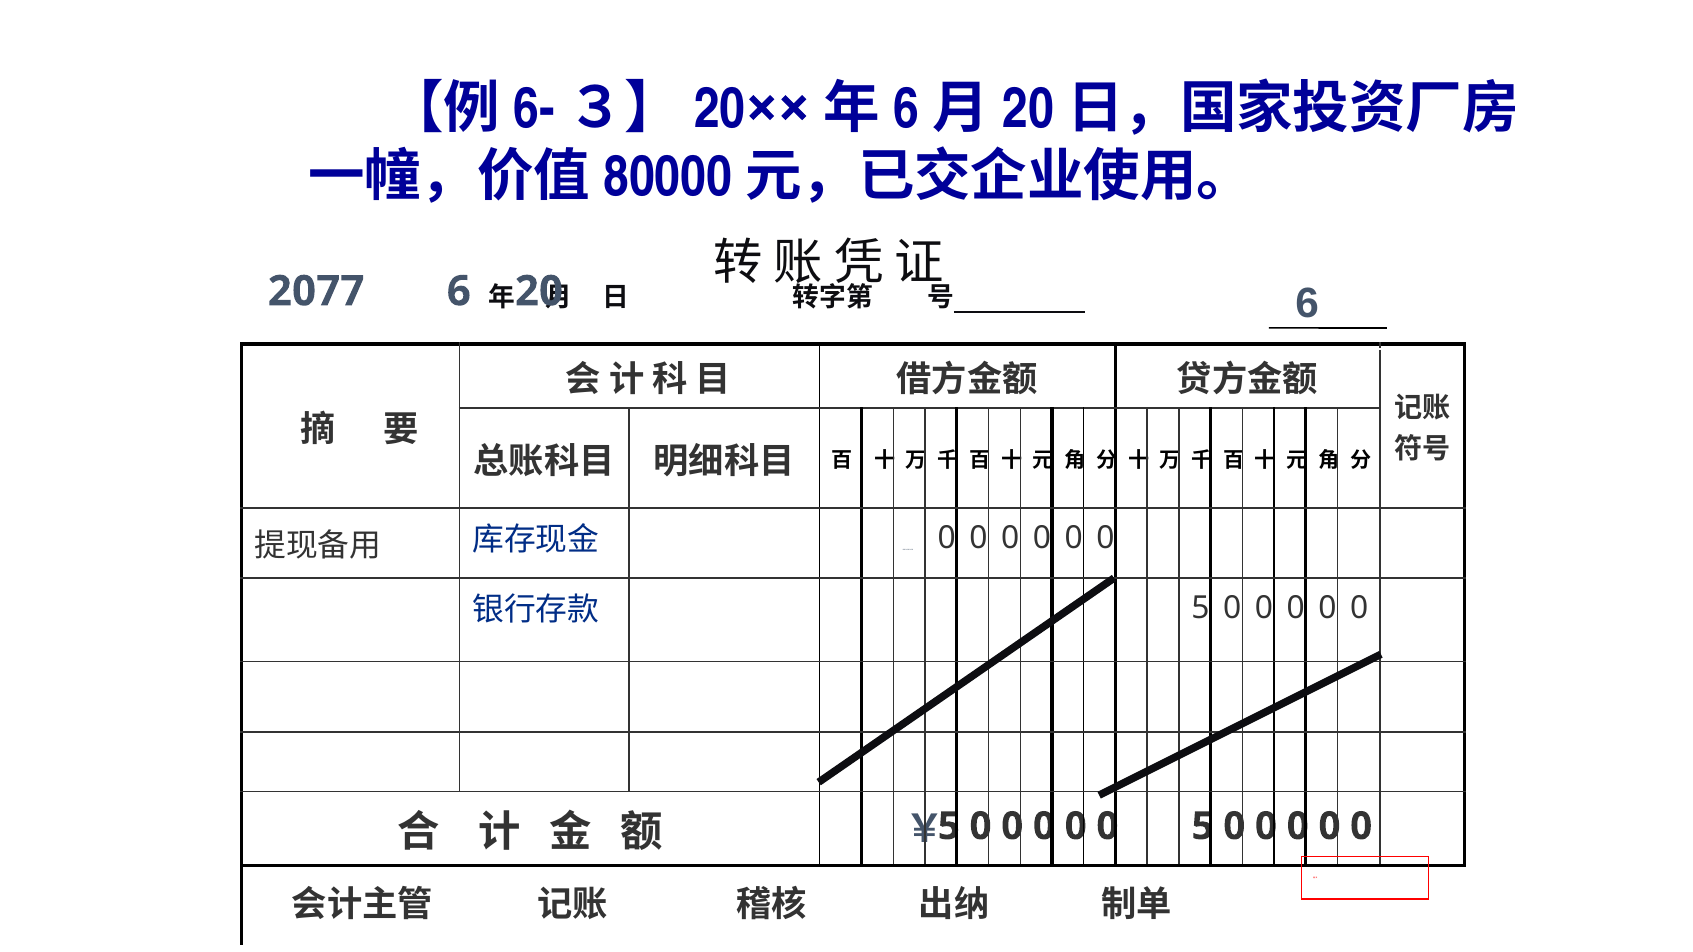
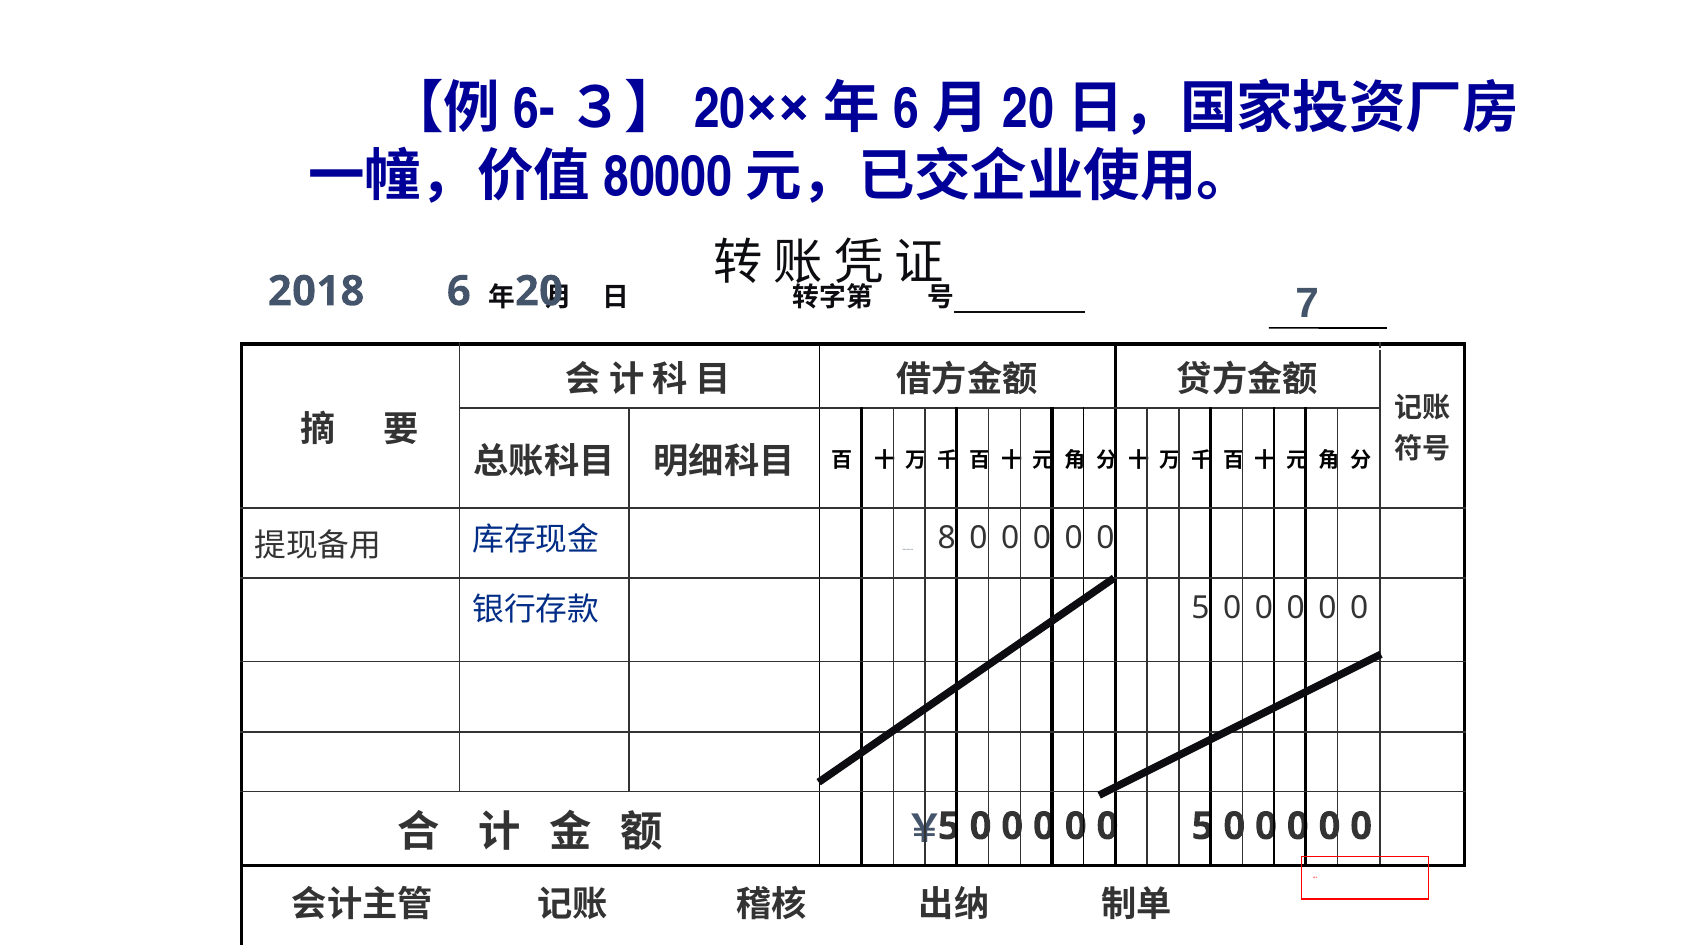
2077: 2077 -> 2018
6 at (1307, 304): 6 -> 7
0 at (947, 538): 0 -> 8
